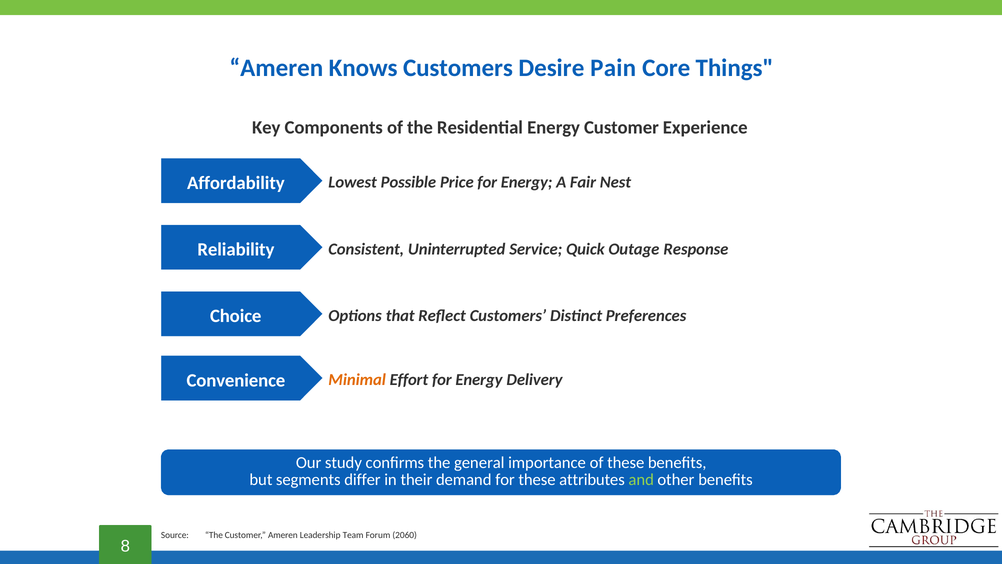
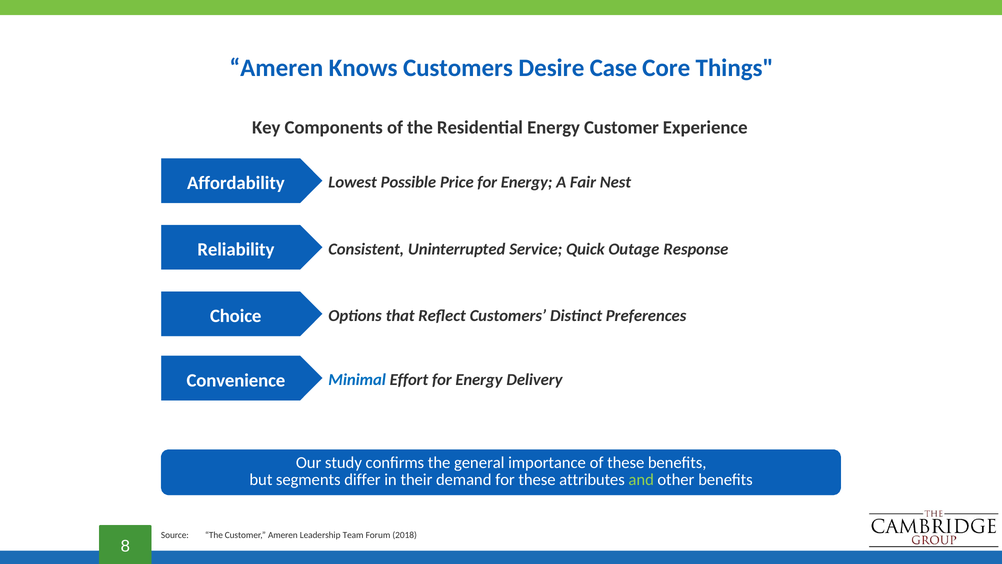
Pain: Pain -> Case
Minimal colour: orange -> blue
2060: 2060 -> 2018
